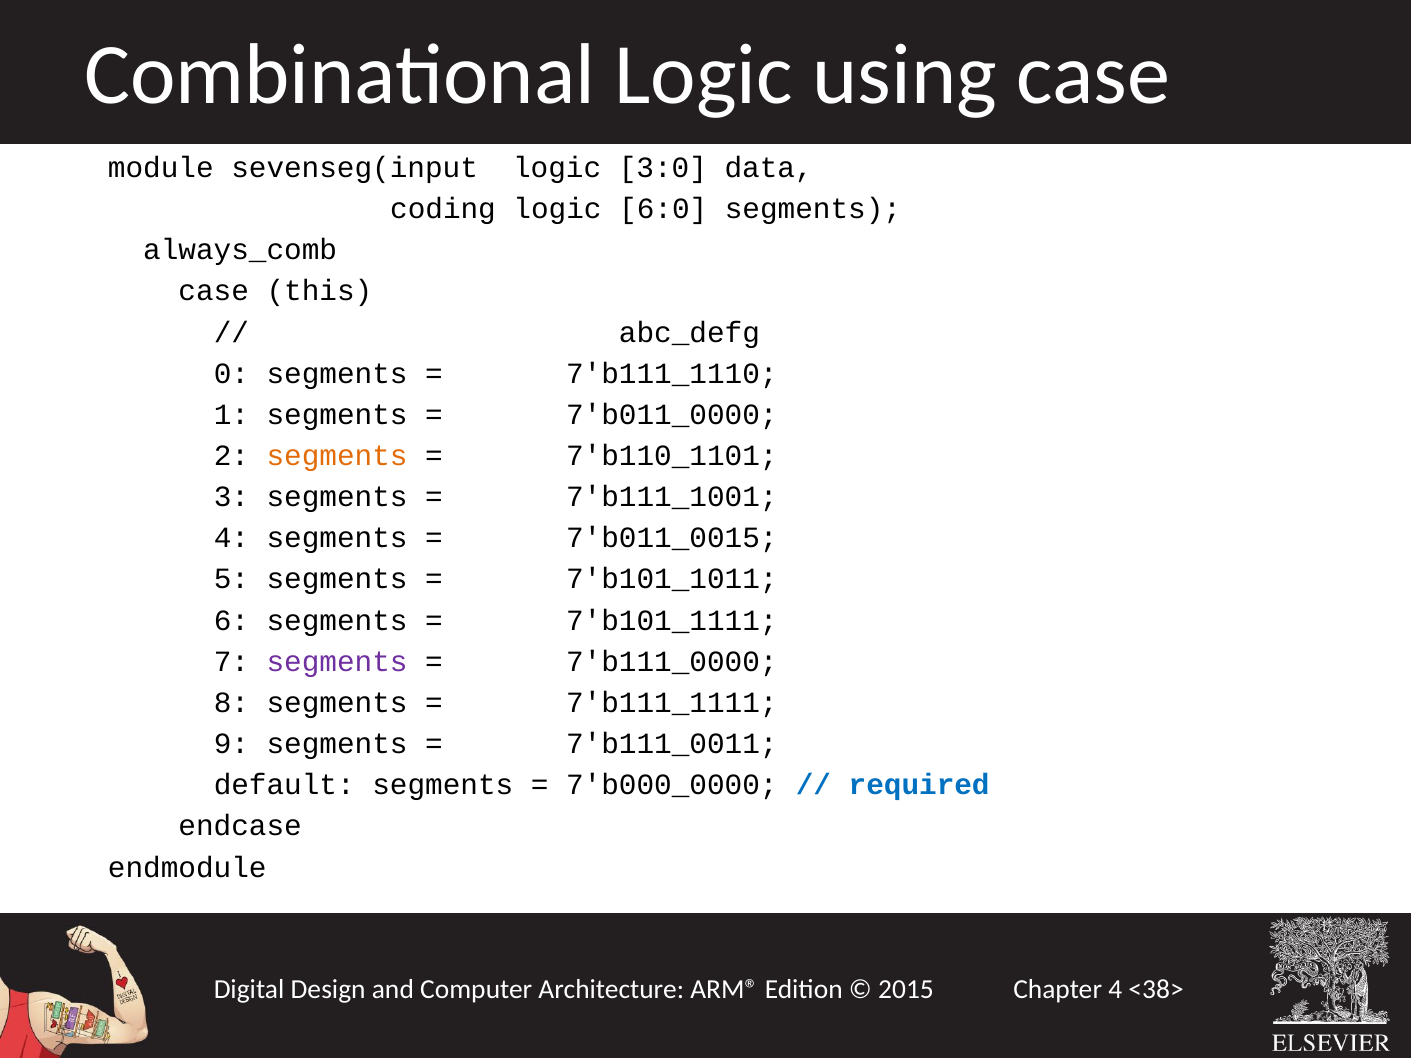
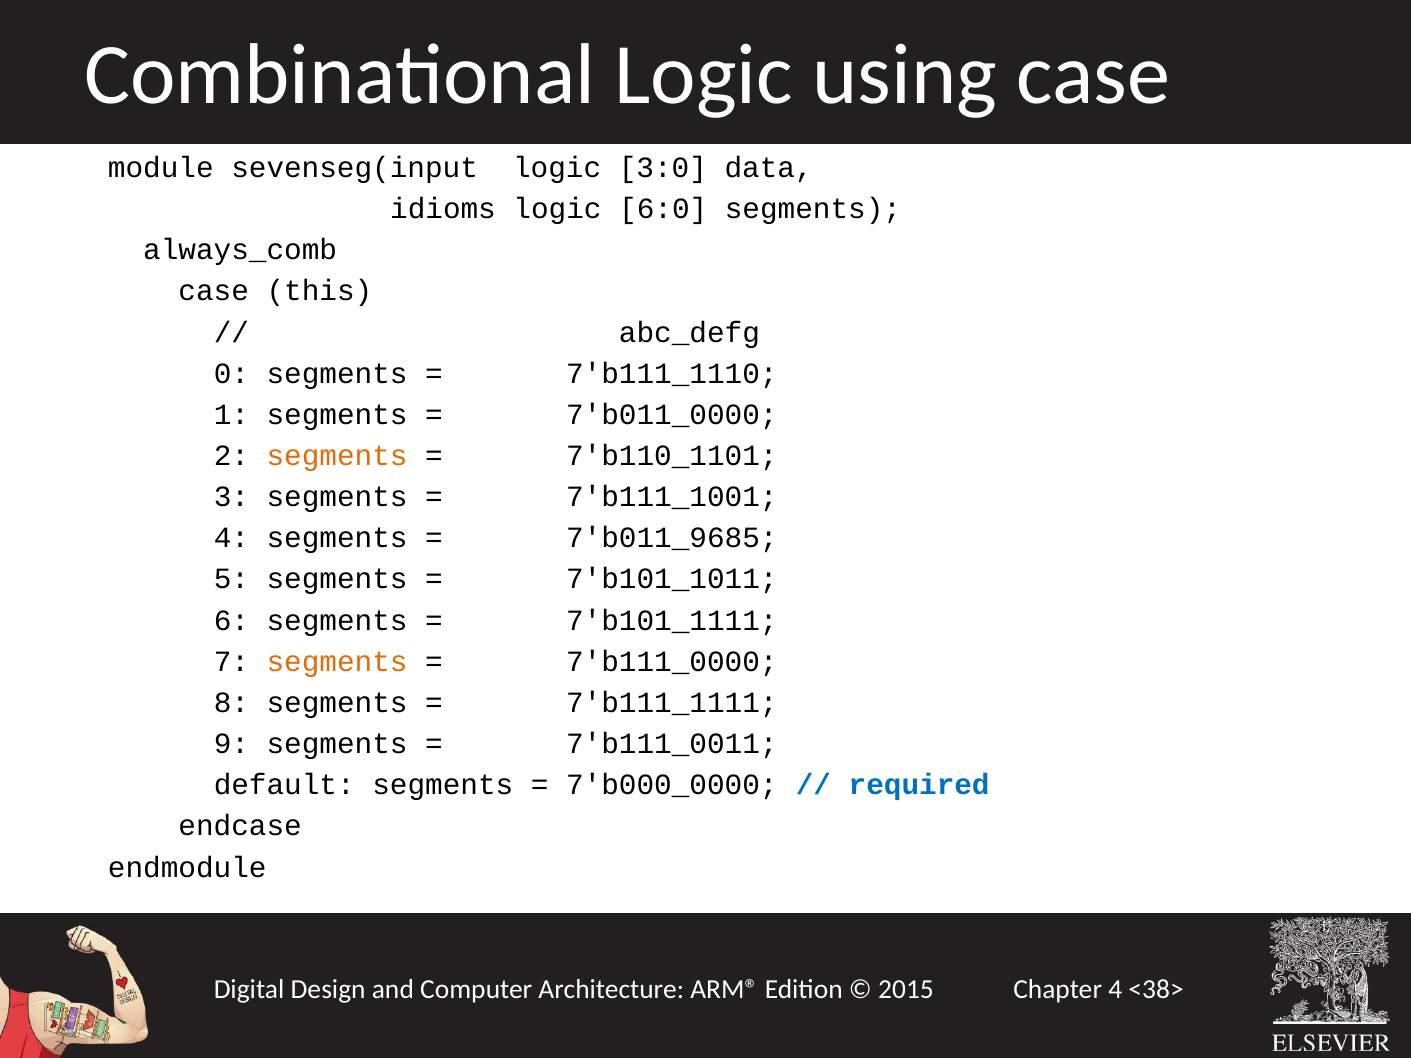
coding: coding -> idioms
7'b011_0015: 7'b011_0015 -> 7'b011_9685
segments at (337, 662) colour: purple -> orange
